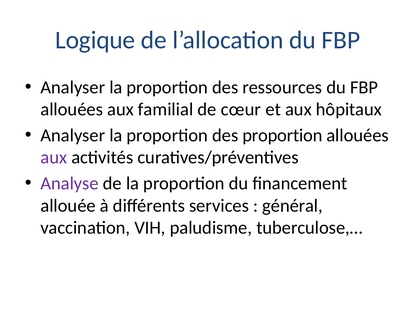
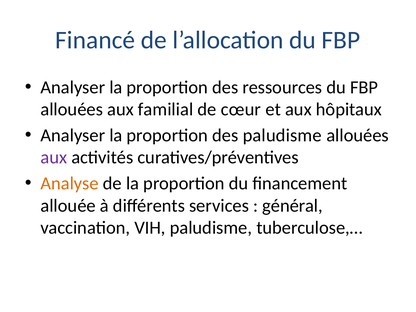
Logique: Logique -> Financé
des proportion: proportion -> paludisme
Analyse colour: purple -> orange
